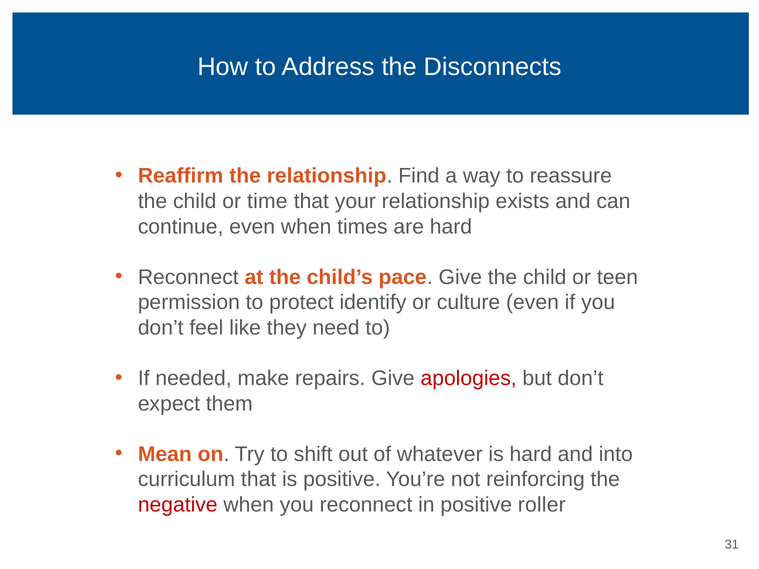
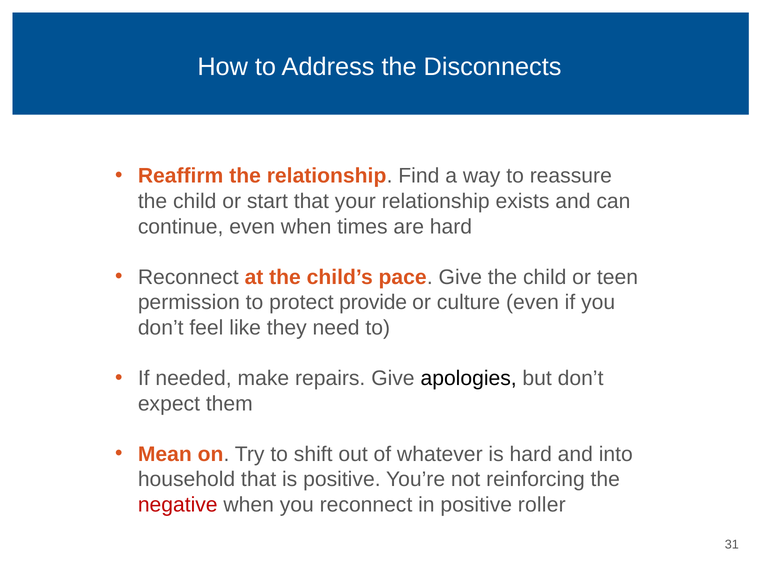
time: time -> start
identify: identify -> provide
apologies colour: red -> black
curriculum: curriculum -> household
